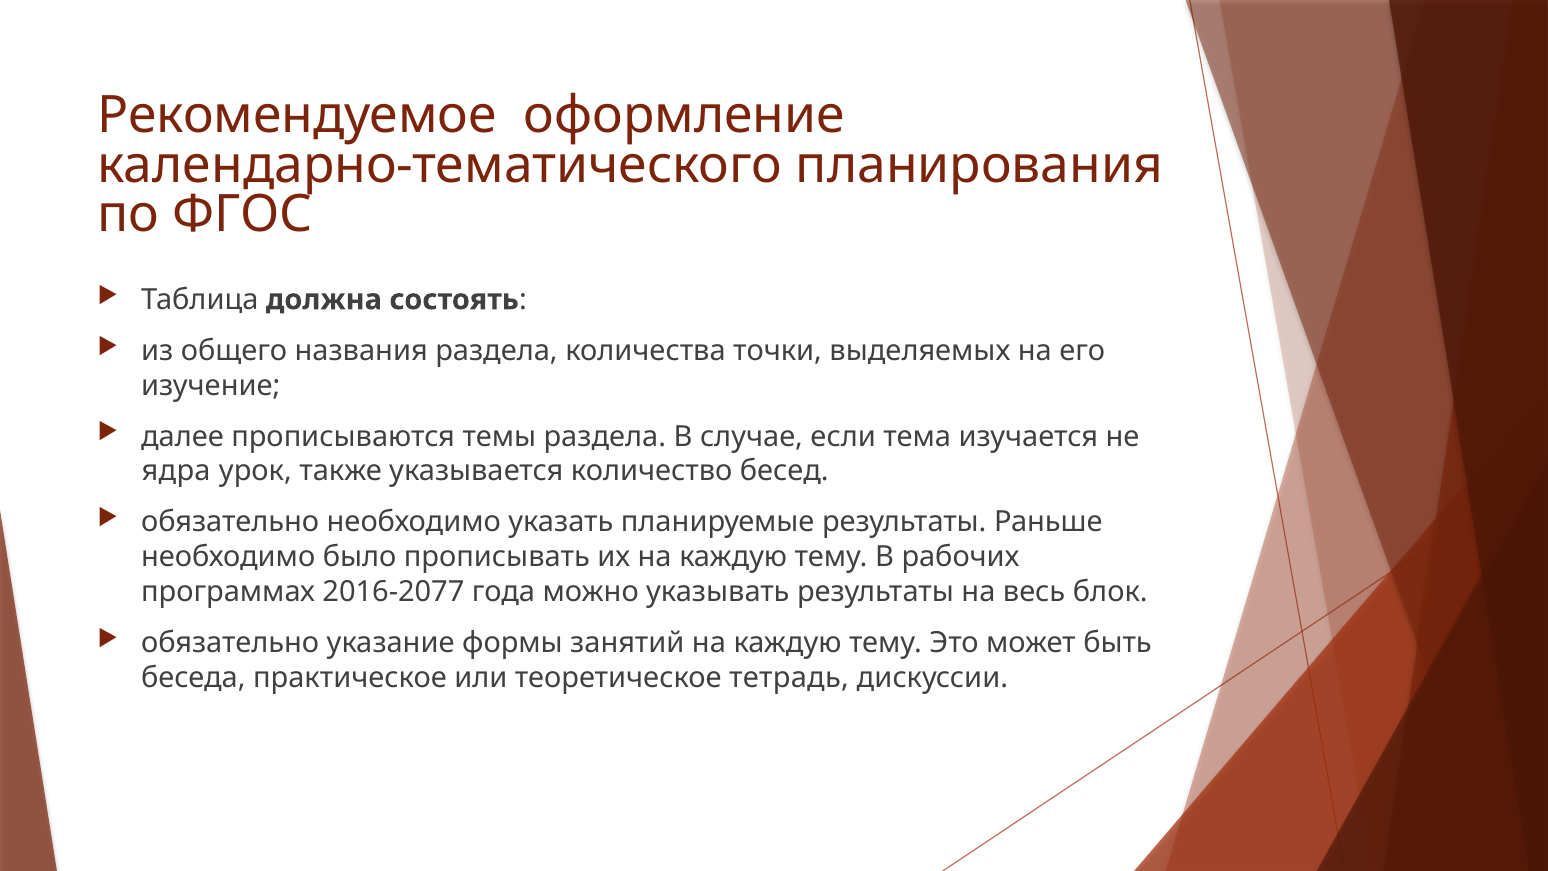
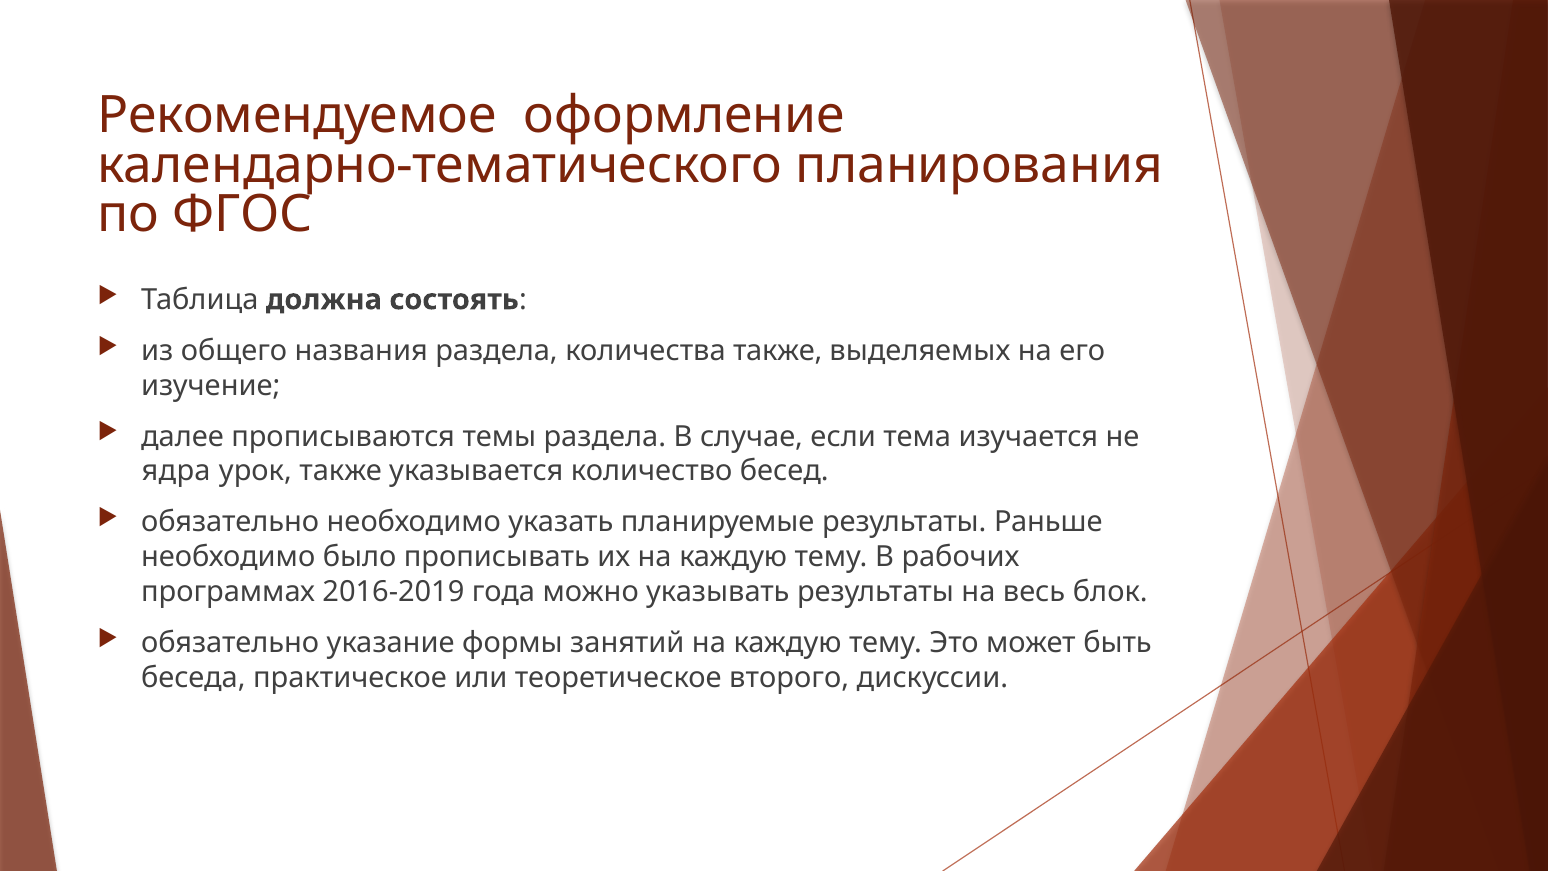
количества точки: точки -> также
2016-2077: 2016-2077 -> 2016-2019
тетрадь: тетрадь -> второго
